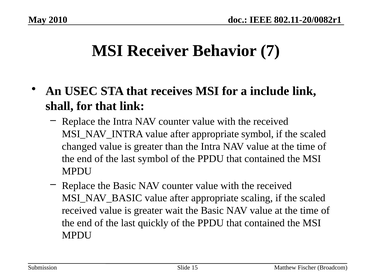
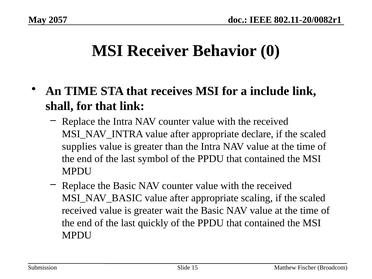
2010: 2010 -> 2057
7: 7 -> 0
An USEC: USEC -> TIME
appropriate symbol: symbol -> declare
changed: changed -> supplies
